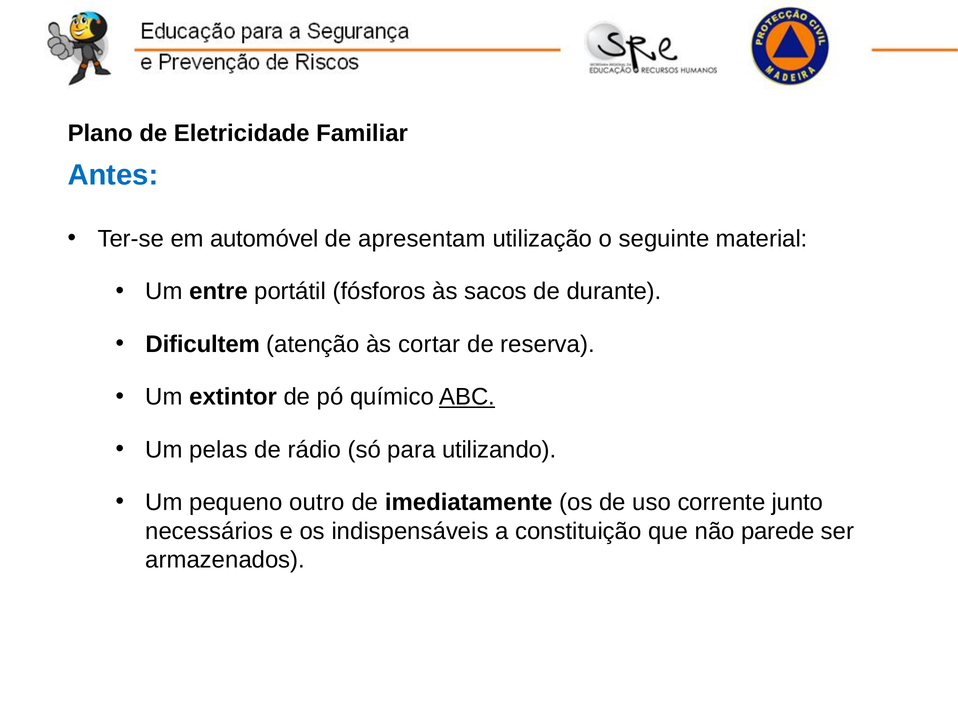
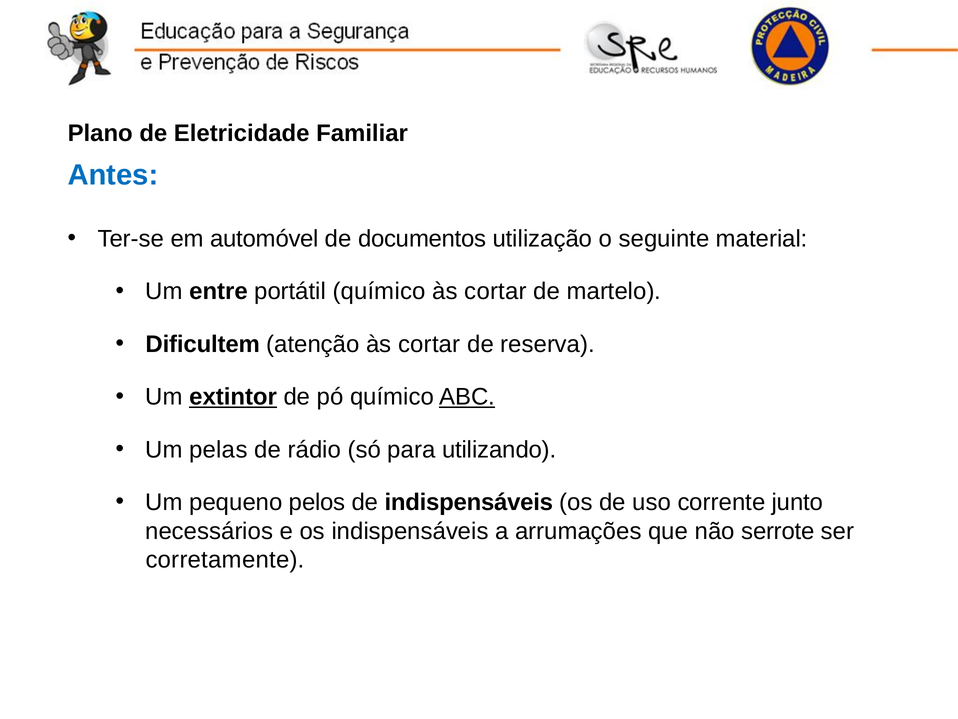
apresentam: apresentam -> documentos
portátil fósforos: fósforos -> químico
sacos at (496, 291): sacos -> cortar
durante: durante -> martelo
extintor underline: none -> present
outro: outro -> pelos
de imediatamente: imediatamente -> indispensáveis
constituição: constituição -> arrumações
parede: parede -> serrote
armazenados: armazenados -> corretamente
